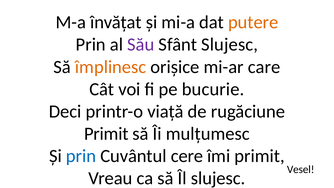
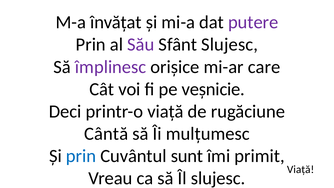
putere colour: orange -> purple
împlinesc colour: orange -> purple
bucurie: bucurie -> veșnicie
Primit at (106, 134): Primit -> Cântă
cere: cere -> sunt
Vesel at (301, 169): Vesel -> Viață
